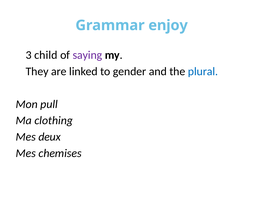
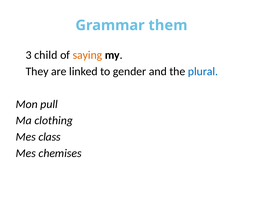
enjoy: enjoy -> them
saying colour: purple -> orange
deux: deux -> class
